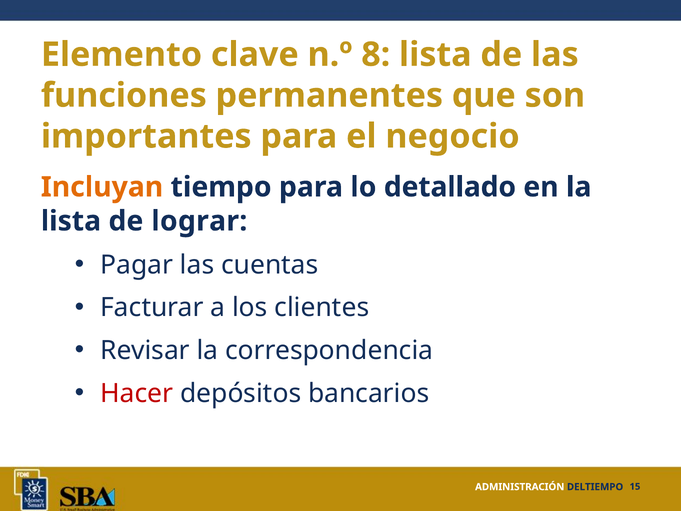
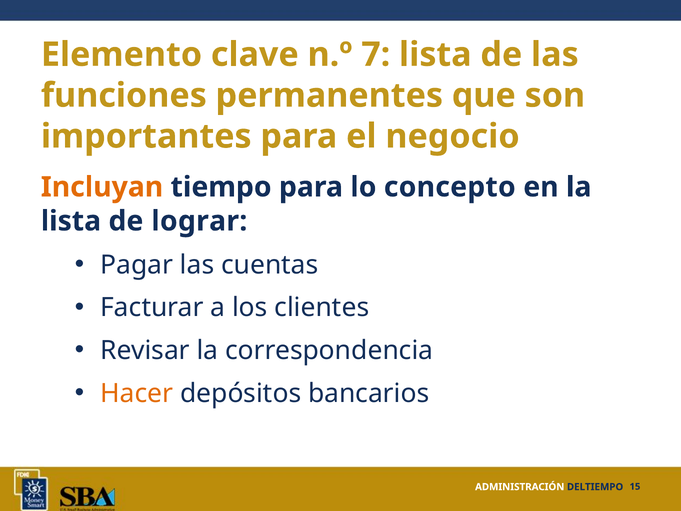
8: 8 -> 7
detallado: detallado -> concepto
Hacer colour: red -> orange
